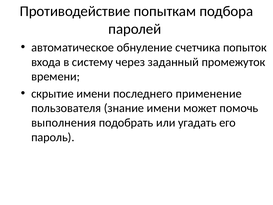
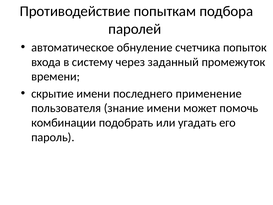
выполнения: выполнения -> комбинации
